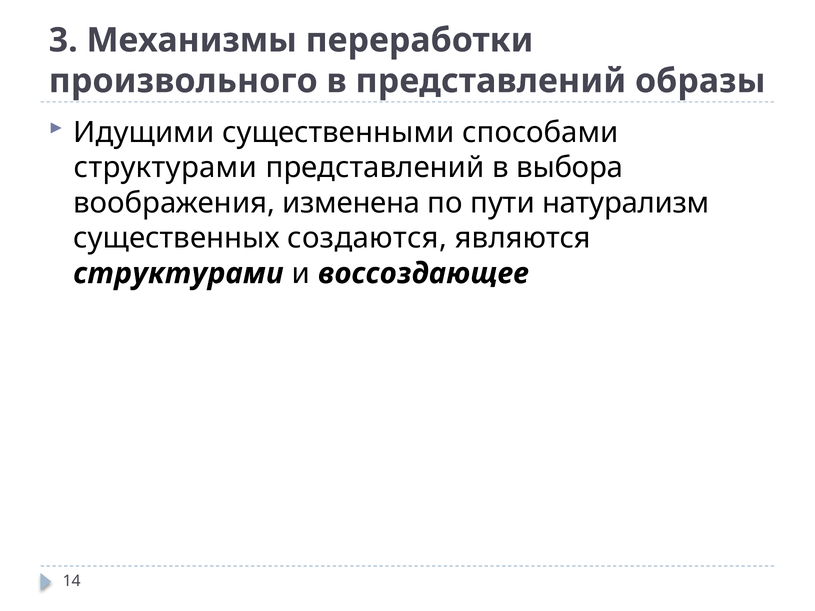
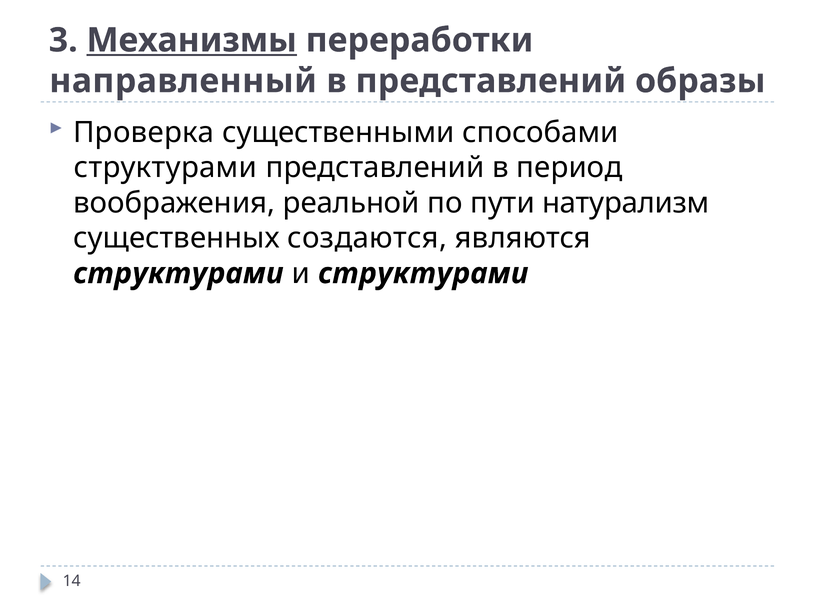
Механизмы underline: none -> present
произвольного: произвольного -> направленный
Идущими: Идущими -> Проверка
выбора: выбора -> период
изменена: изменена -> реальной
и воссоздающее: воссоздающее -> структурами
